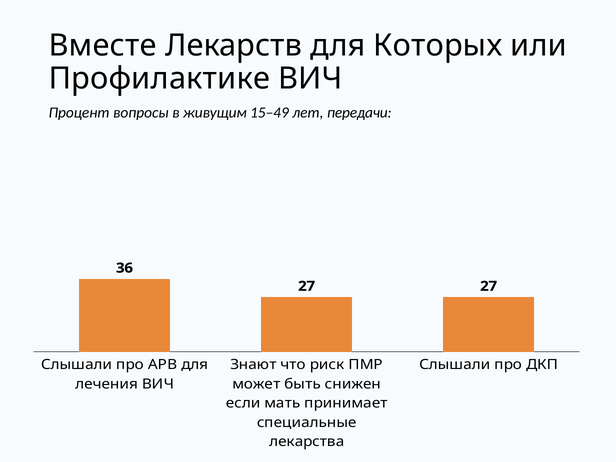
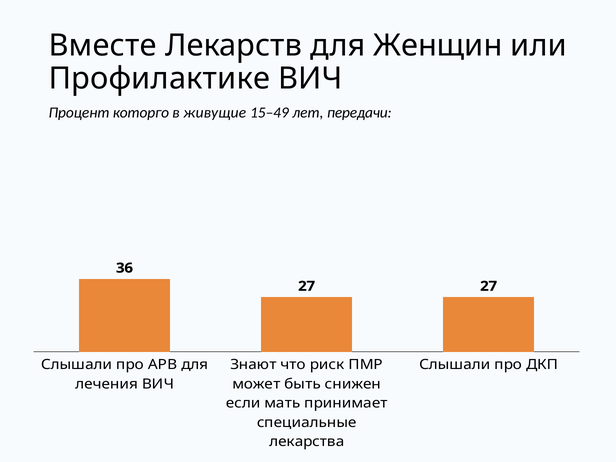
Которых: Которых -> Женщин
вопросы: вопросы -> которго
живущим: живущим -> живущие
